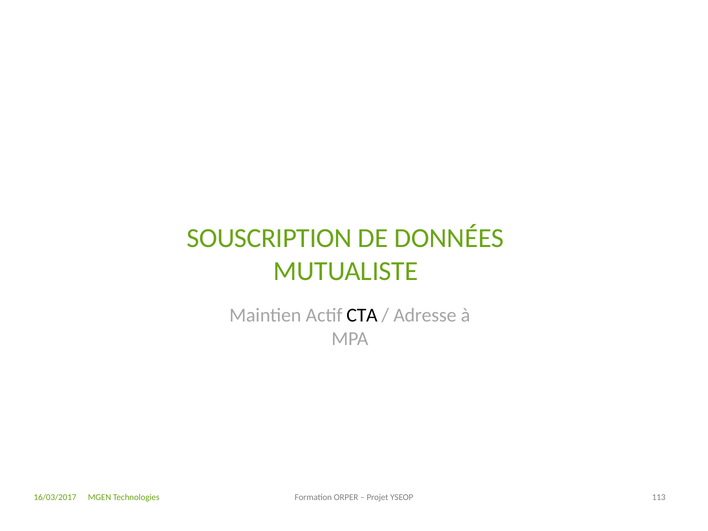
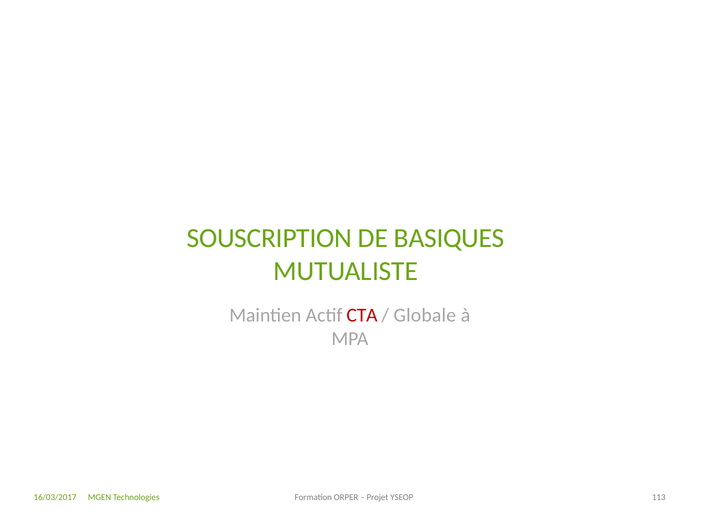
DONNÉES: DONNÉES -> BASIQUES
CTA colour: black -> red
Adresse: Adresse -> Globale
